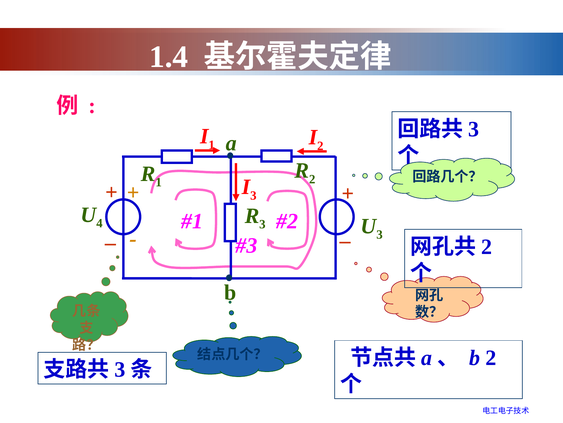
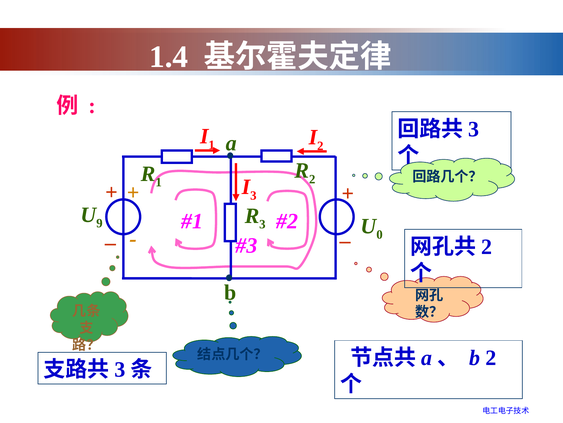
4: 4 -> 9
3 at (380, 234): 3 -> 0
